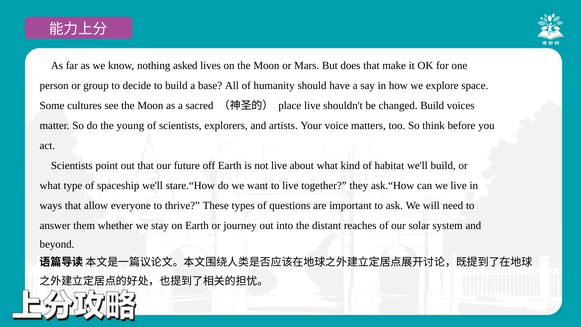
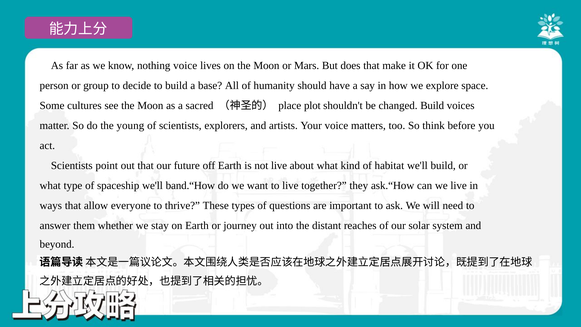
nothing asked: asked -> voice
place live: live -> plot
stare.“How: stare.“How -> band.“How
